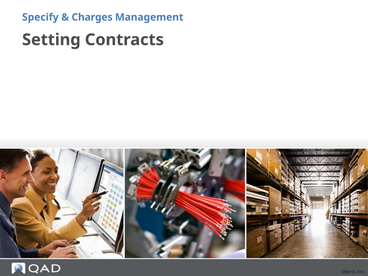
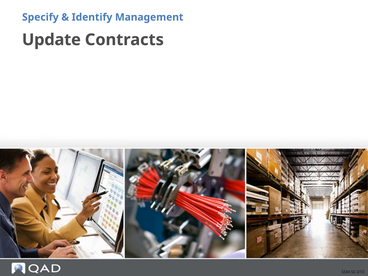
Charges: Charges -> Identify
Setting: Setting -> Update
